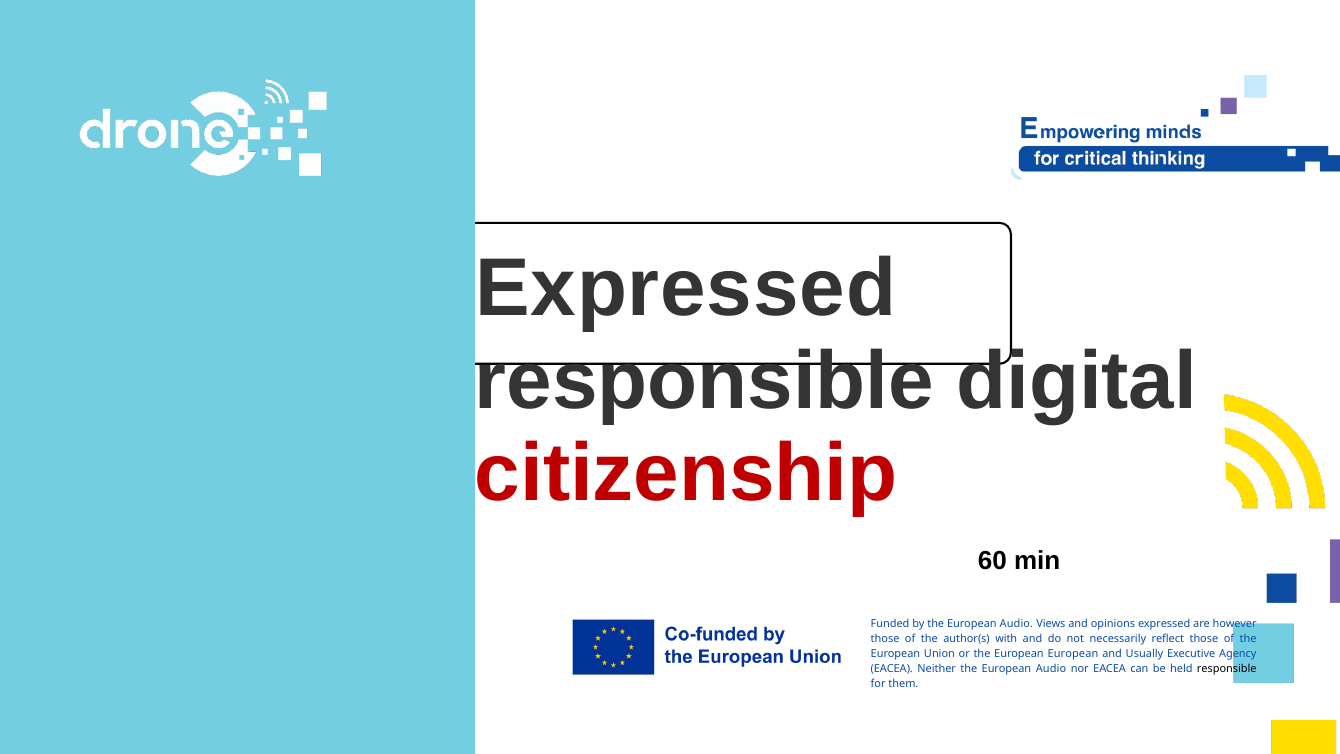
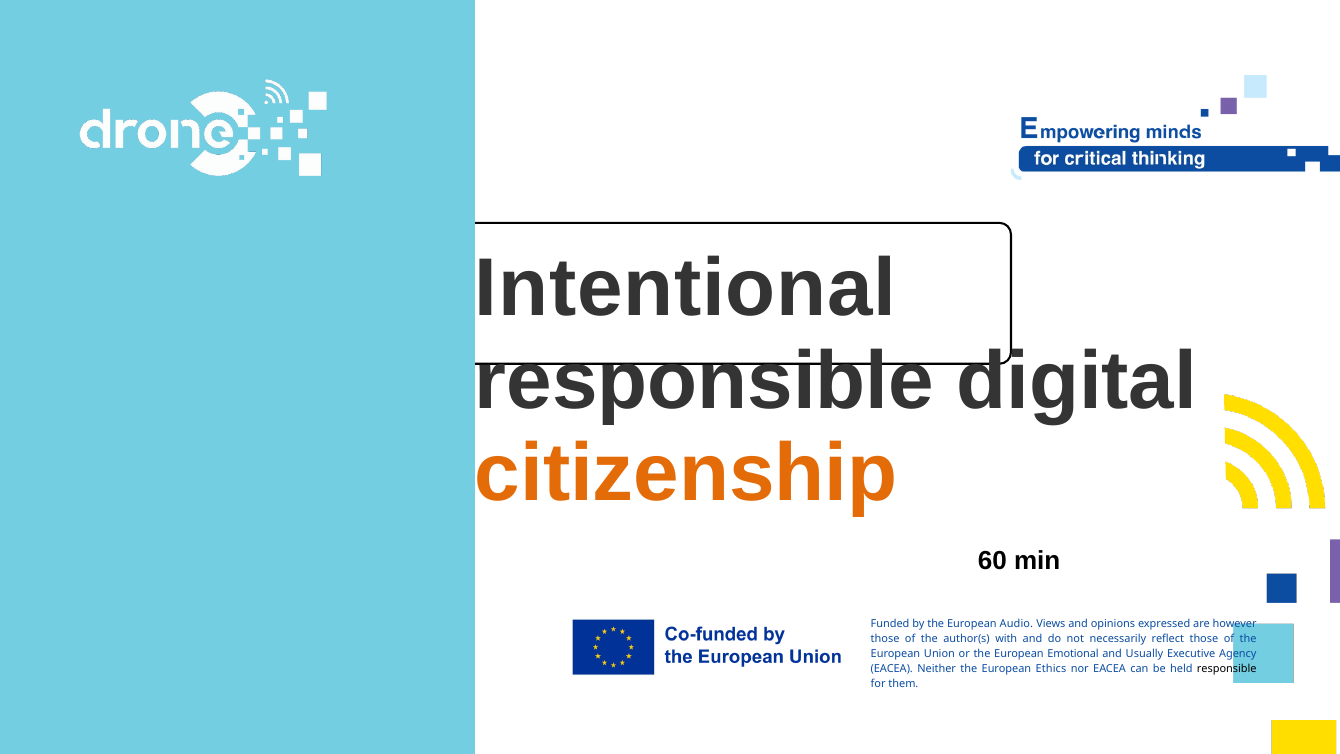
Expressed at (686, 289): Expressed -> Intentional
citizenship colour: red -> orange
European European: European -> Emotional
Neither the European Audio: Audio -> Ethics
